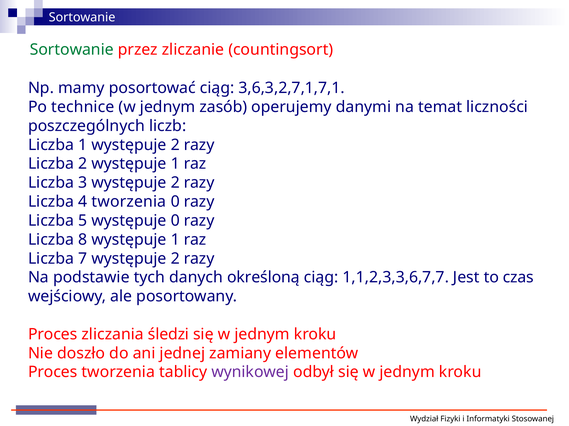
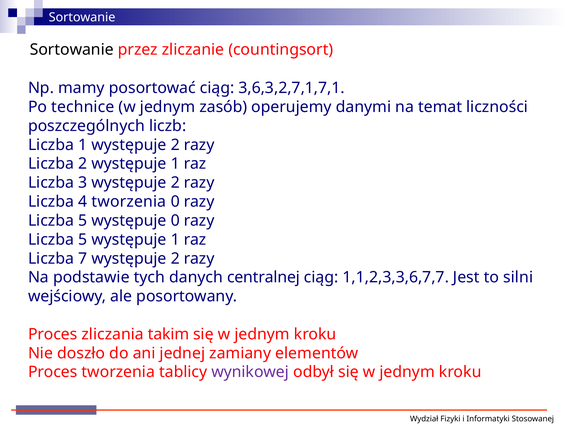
Sortowanie at (72, 50) colour: green -> black
8 at (83, 240): 8 -> 5
określoną: określoną -> centralnej
czas: czas -> silni
śledzi: śledzi -> takim
